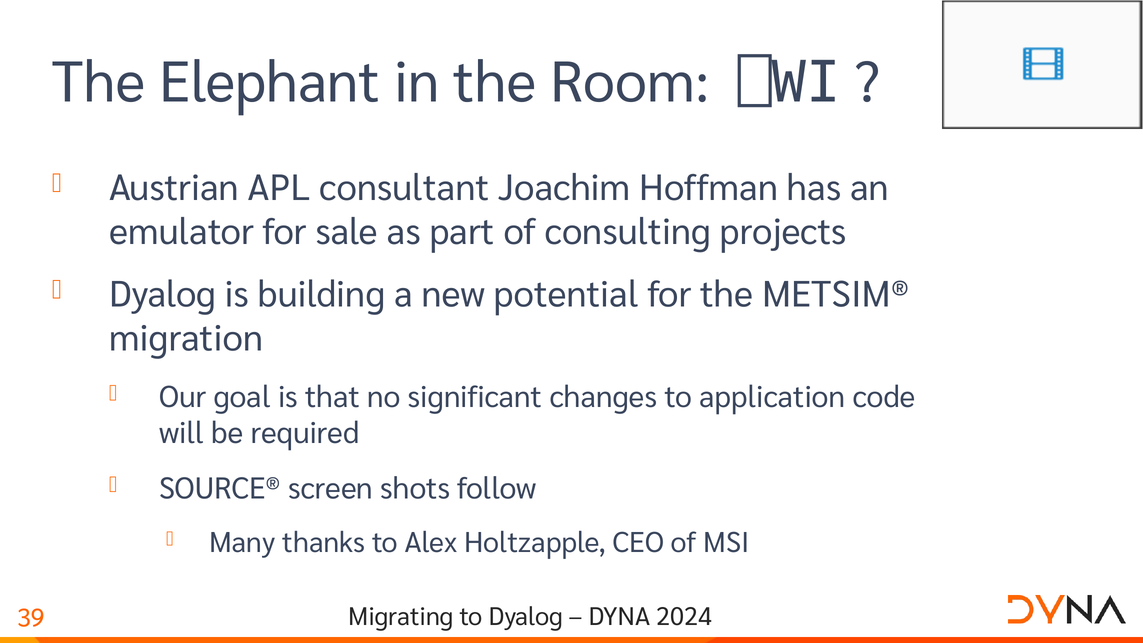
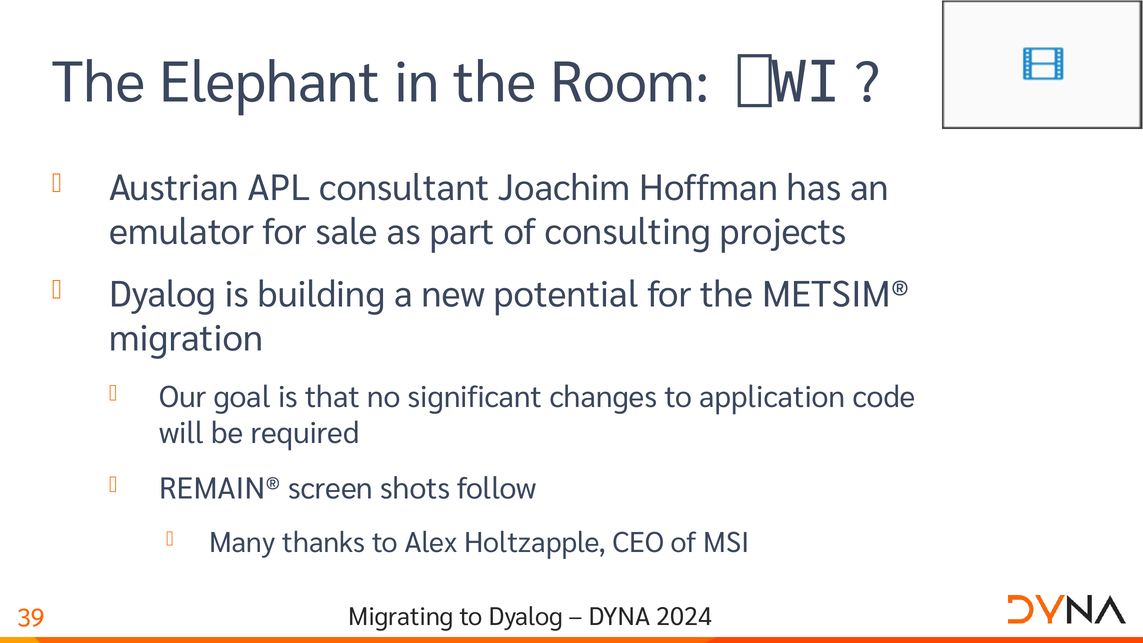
SOURCE®: SOURCE® -> REMAIN®
